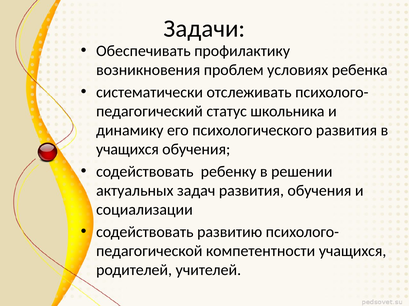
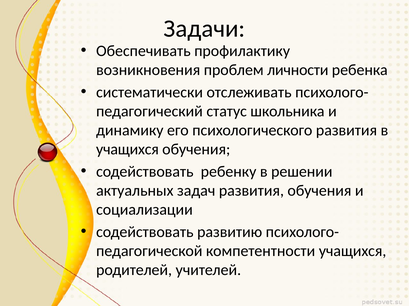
условиях: условиях -> личности
